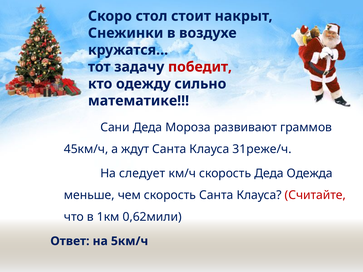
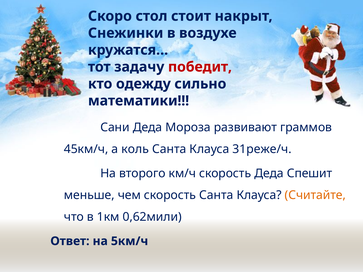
математике: математике -> математики
ждут: ждут -> коль
следует: следует -> второго
Одежда: Одежда -> Спешит
Считайте colour: red -> orange
